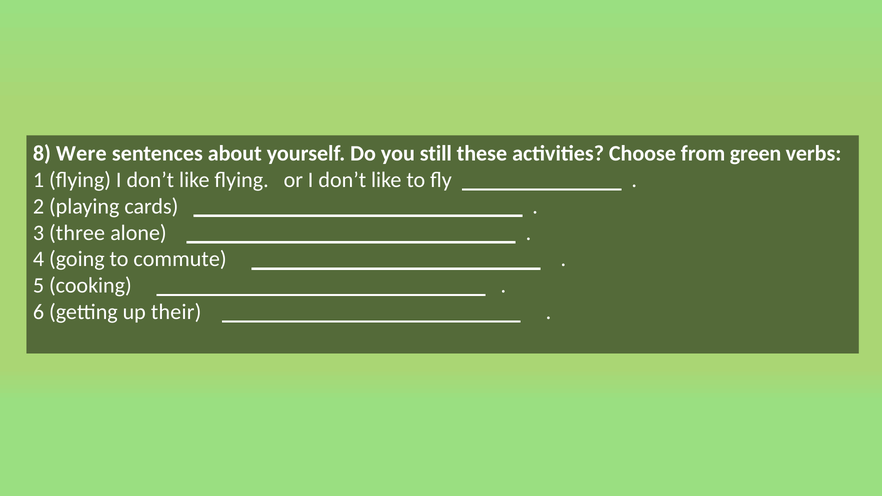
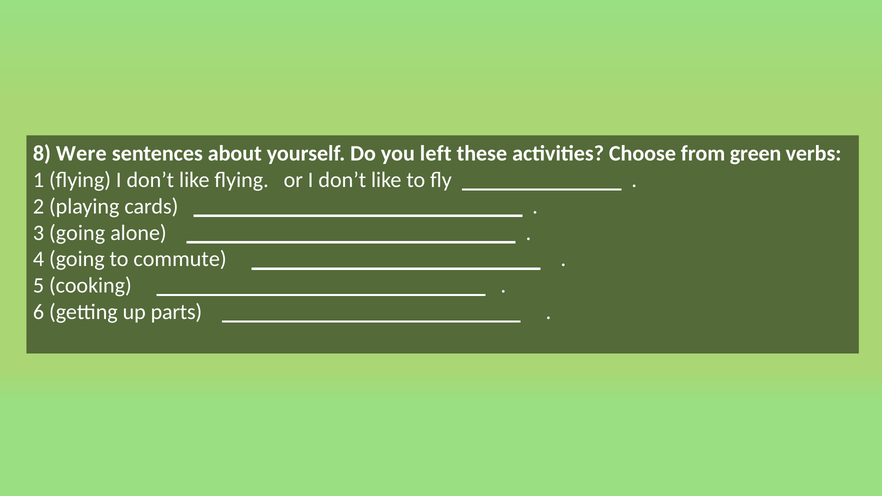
still: still -> left
3 three: three -> going
their: their -> parts
